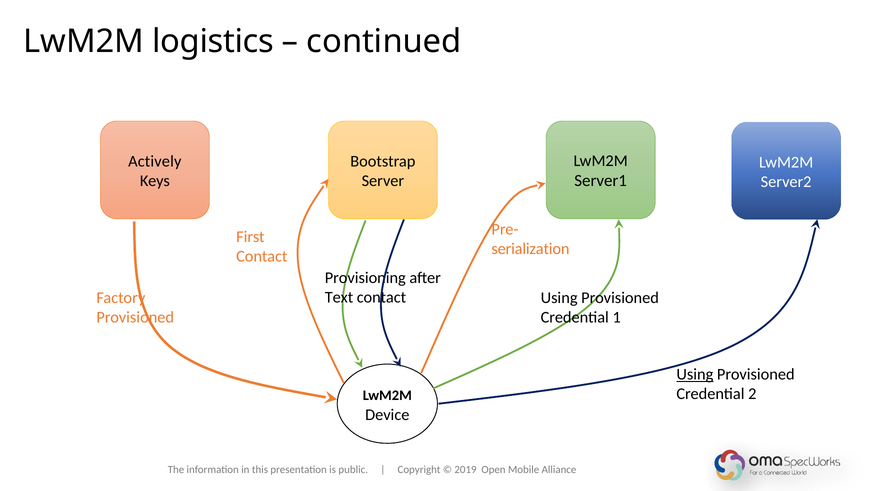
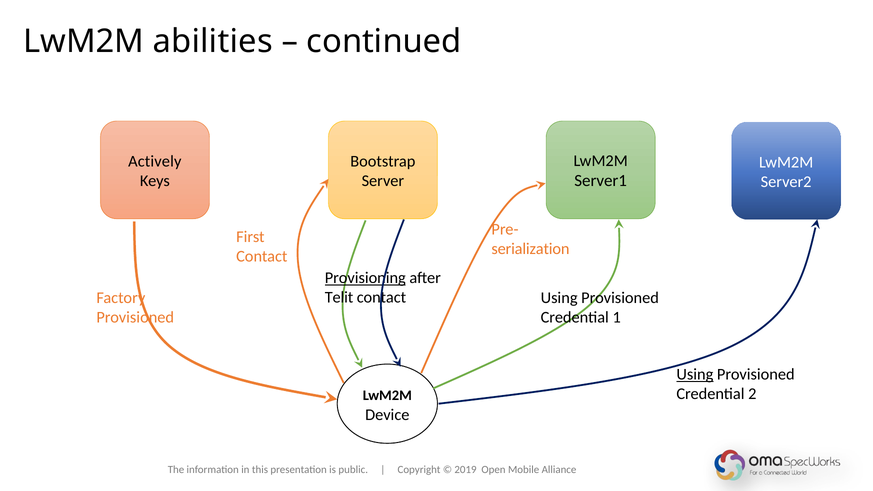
logistics: logistics -> abilities
Provisioning underline: none -> present
Text: Text -> Telit
